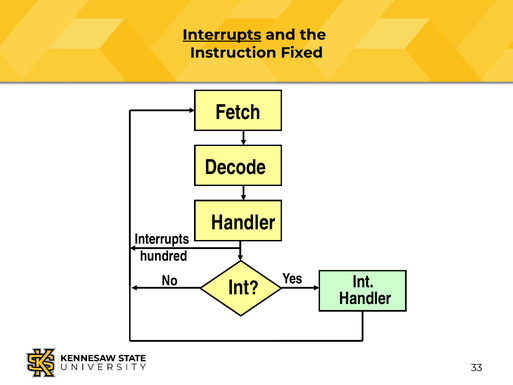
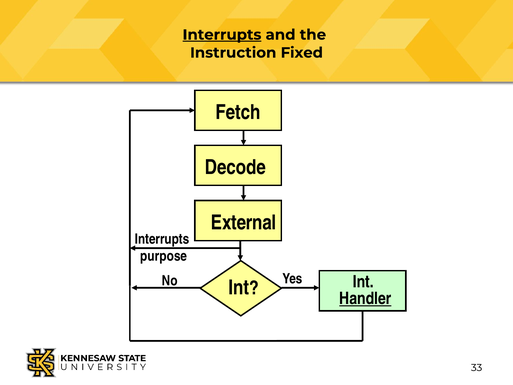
Handler at (243, 222): Handler -> External
hundred: hundred -> purpose
Handler at (365, 298) underline: none -> present
